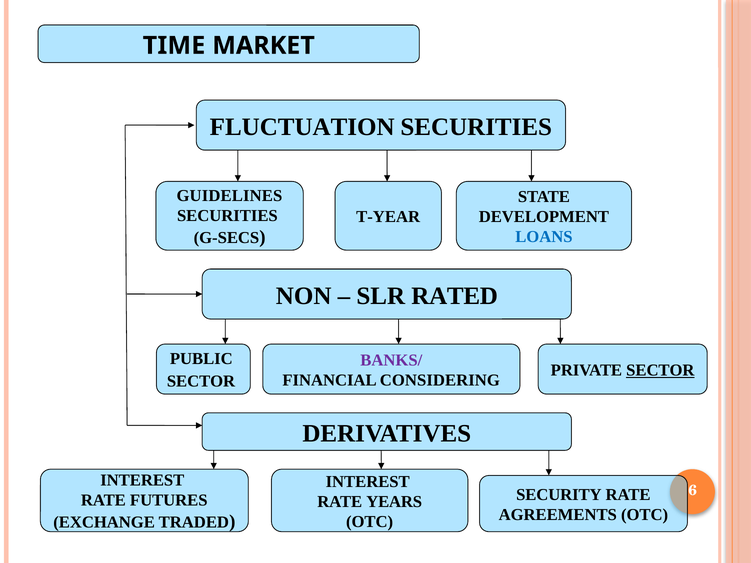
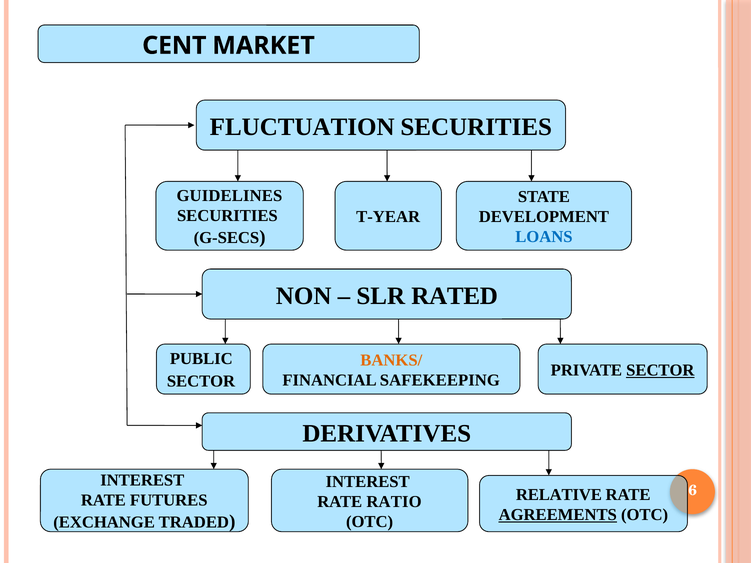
TIME: TIME -> CENT
BANKS/ colour: purple -> orange
CONSIDERING: CONSIDERING -> SAFEKEEPING
SECURITY: SECURITY -> RELATIVE
YEARS: YEARS -> RATIO
AGREEMENTS underline: none -> present
